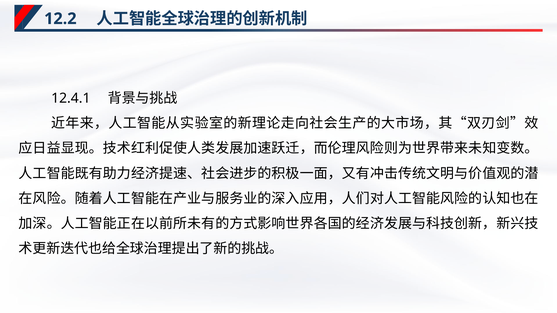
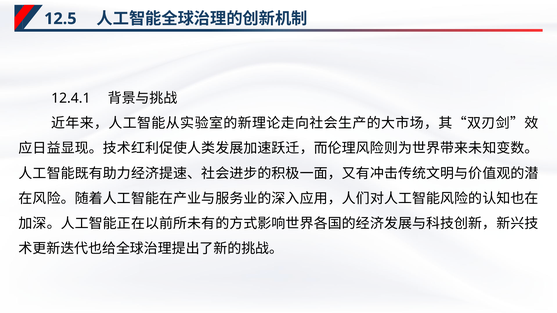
12.2: 12.2 -> 12.5
